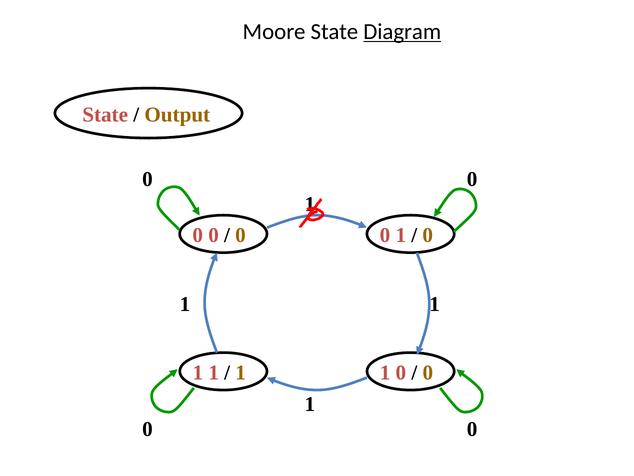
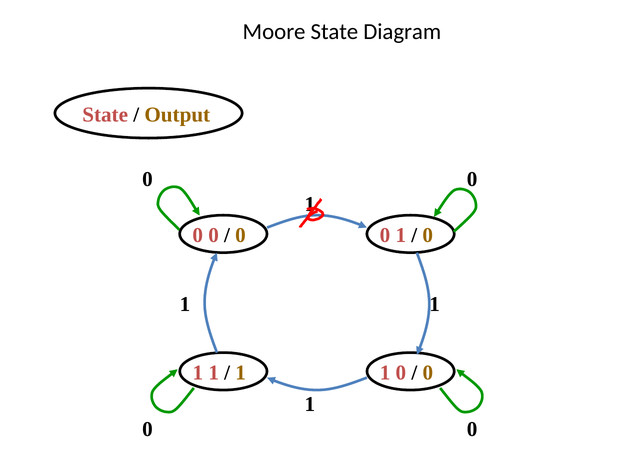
Diagram underline: present -> none
